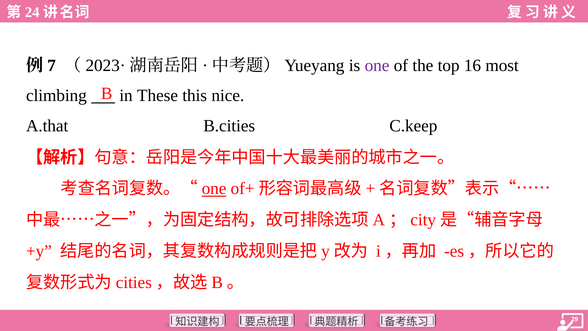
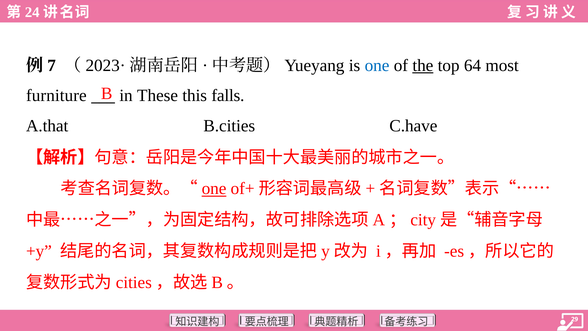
one at (377, 65) colour: purple -> blue
the underline: none -> present
16: 16 -> 64
climbing: climbing -> furniture
nice: nice -> falls
C.keep: C.keep -> C.have
